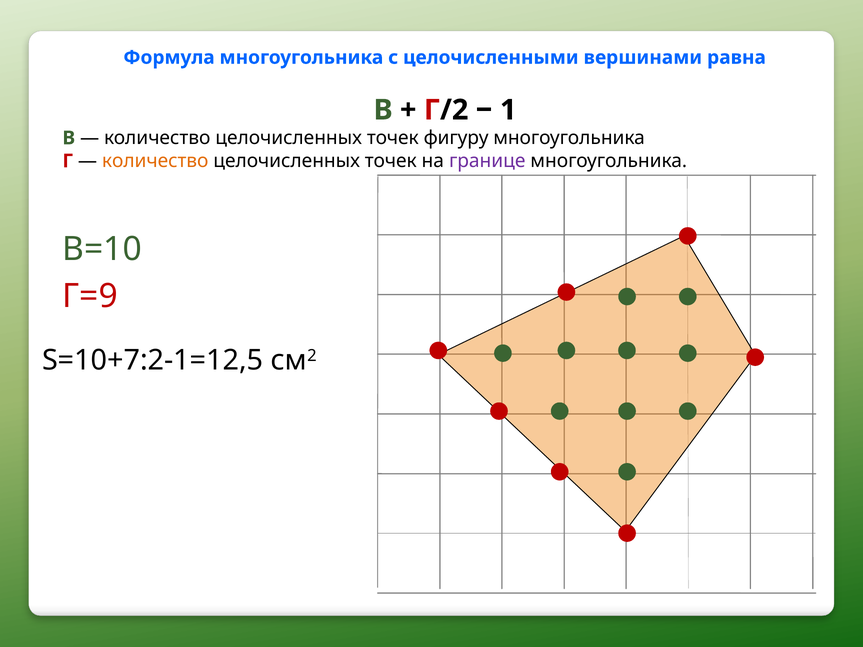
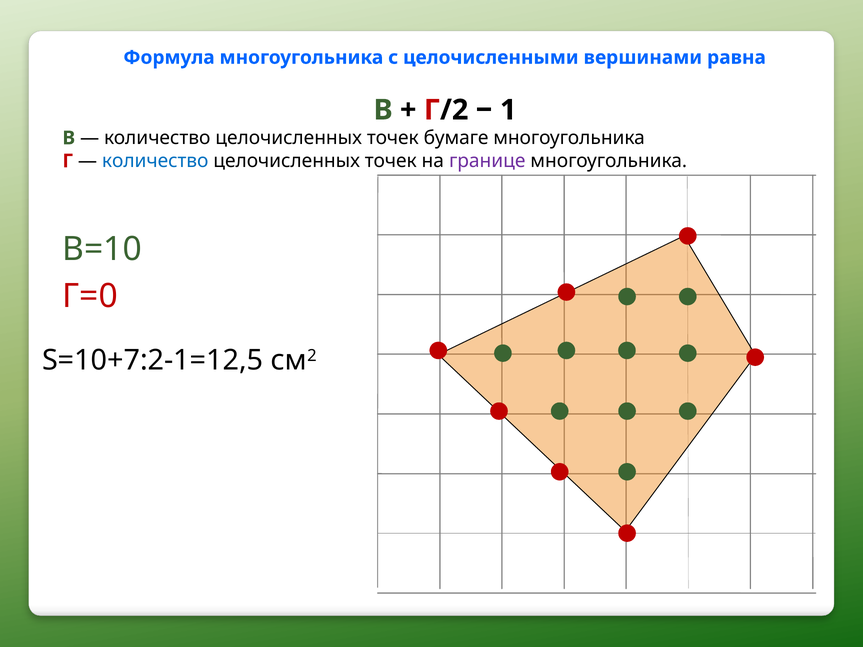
фигуру: фигуру -> бумаге
количество at (155, 161) colour: orange -> blue
Г=9: Г=9 -> Г=0
